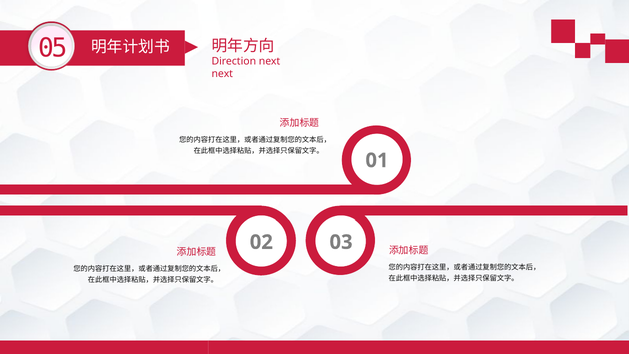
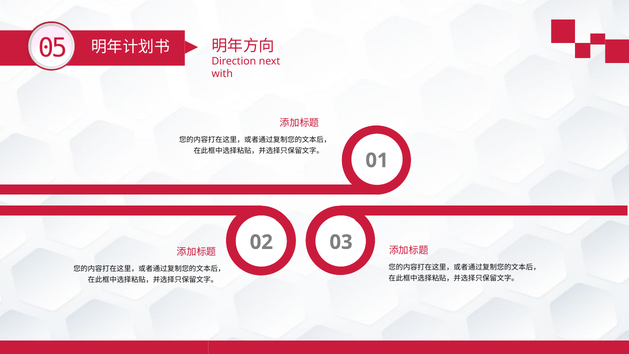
next at (222, 74): next -> with
